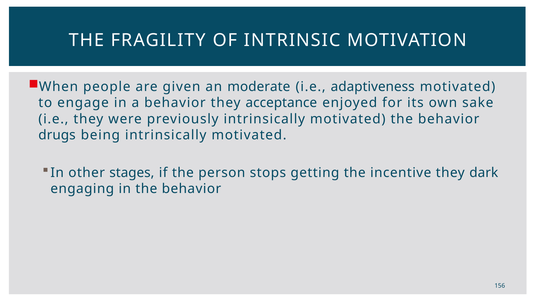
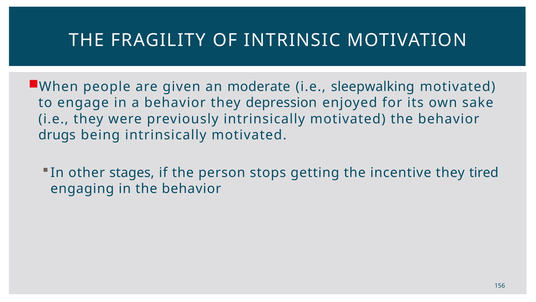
adaptiveness: adaptiveness -> sleepwalking
acceptance: acceptance -> depression
dark: dark -> tired
